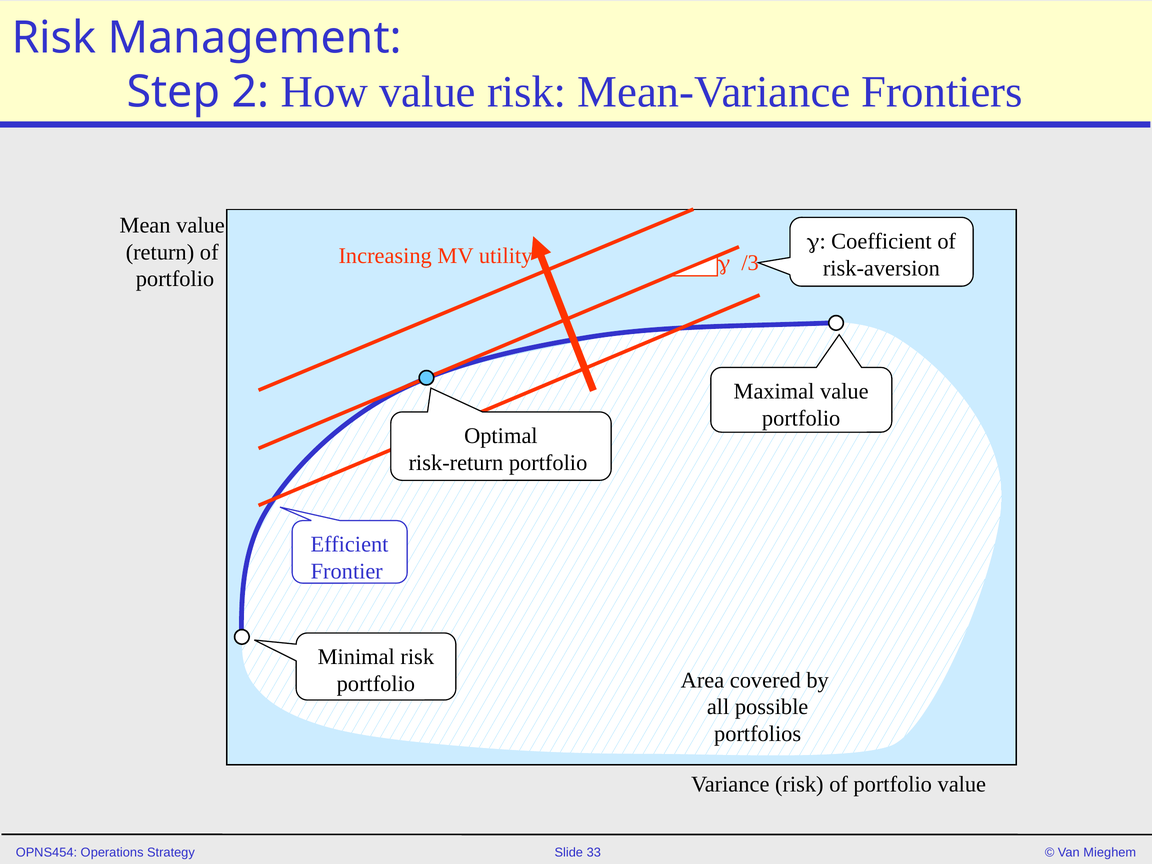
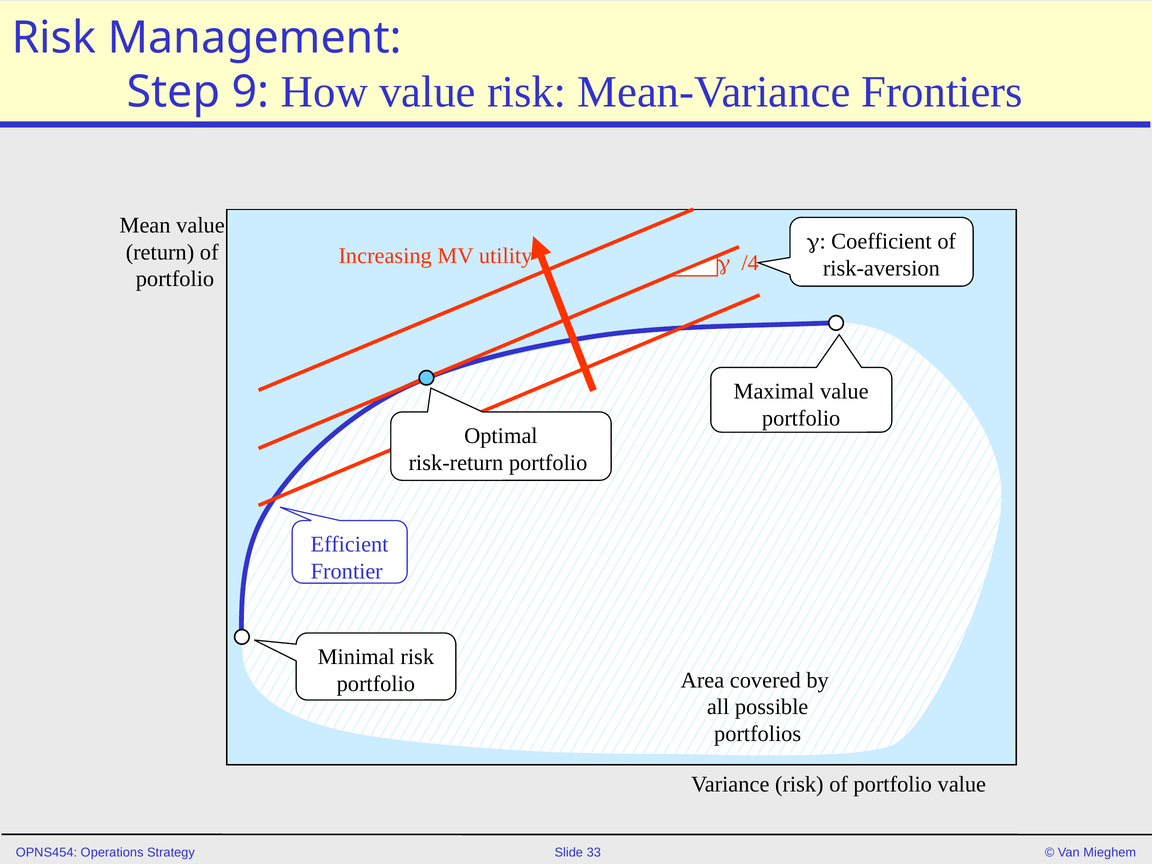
2: 2 -> 9
/3: /3 -> /4
